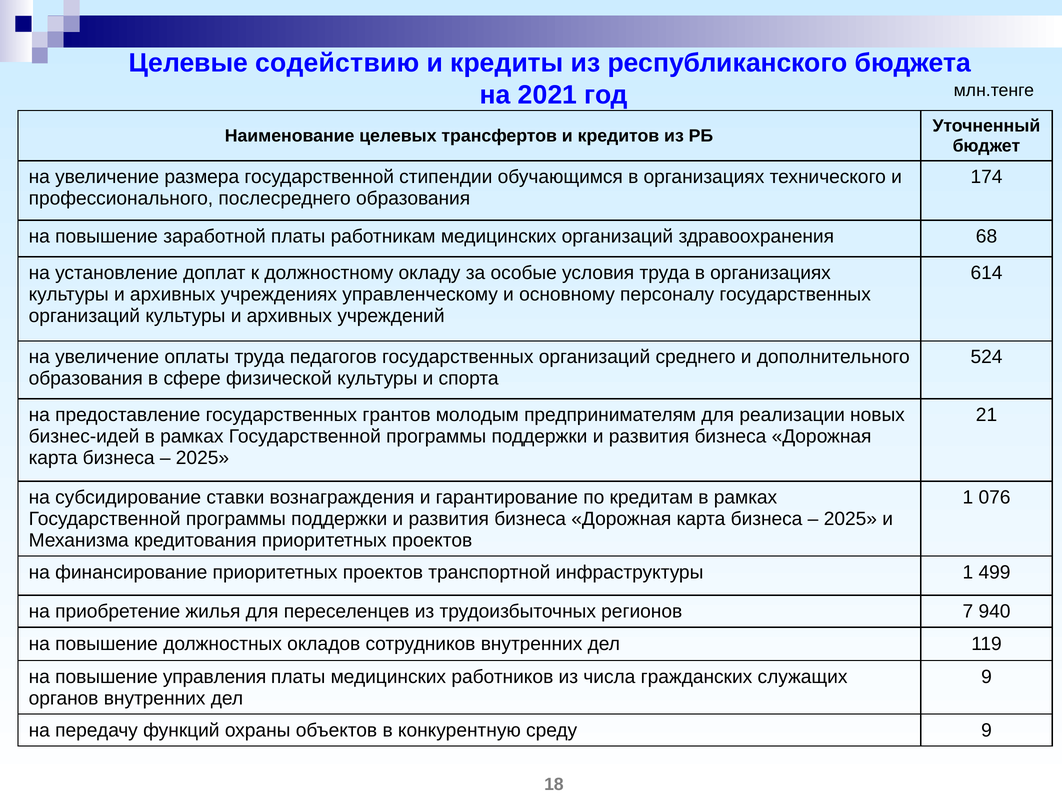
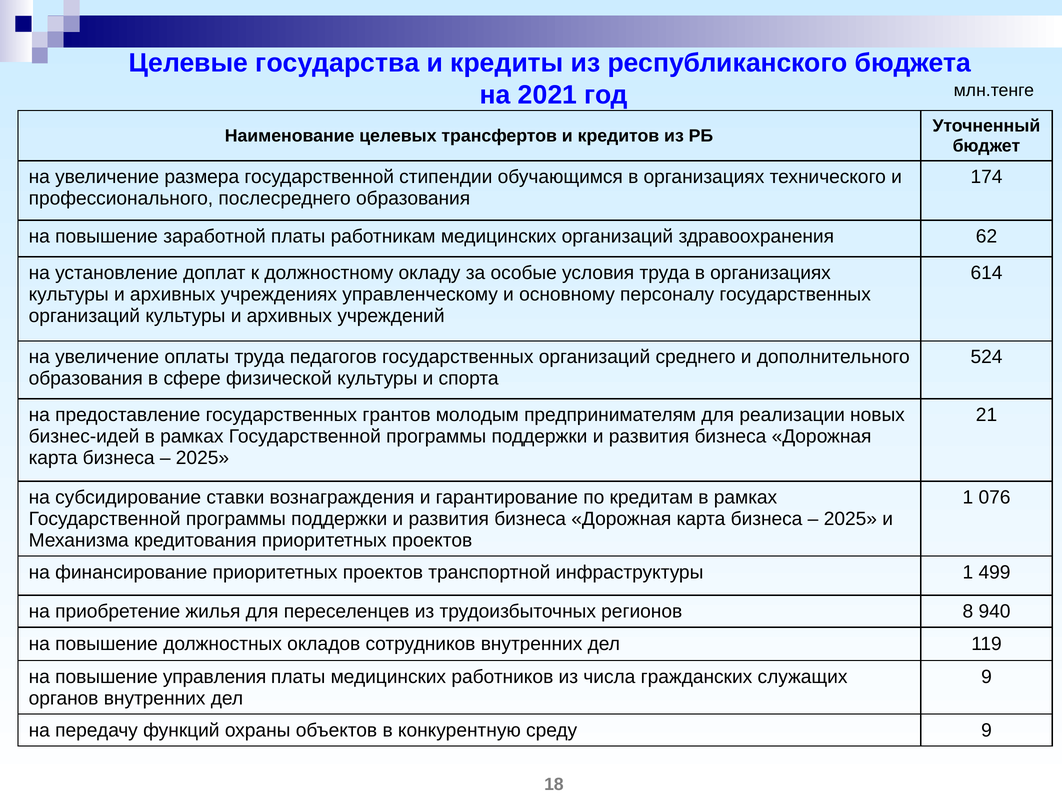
содействию: содействию -> государства
68: 68 -> 62
7: 7 -> 8
